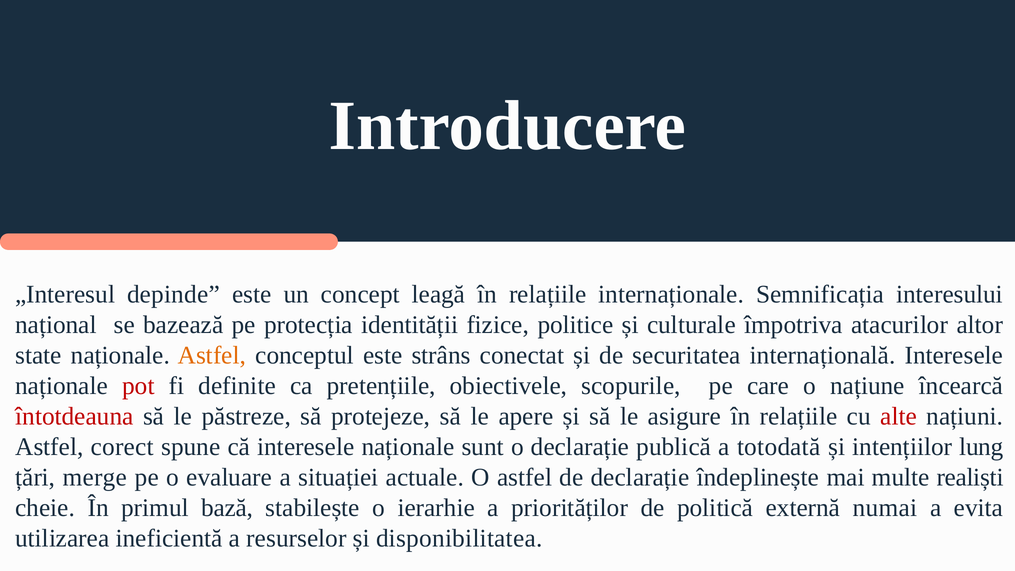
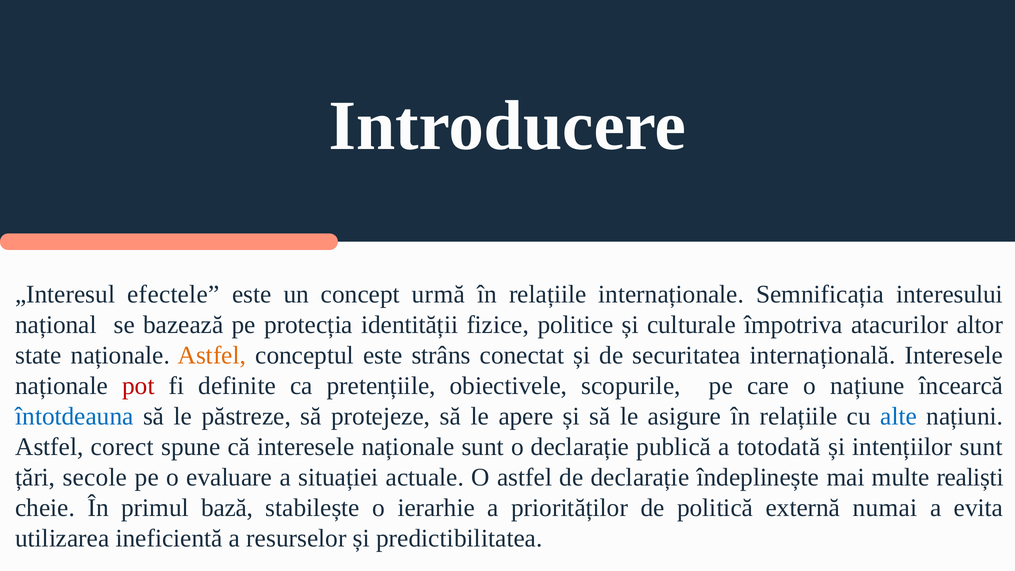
depinde: depinde -> efectele
leagă: leagă -> urmă
întotdeauna colour: red -> blue
alte colour: red -> blue
intențiilor lung: lung -> sunt
merge: merge -> secole
disponibilitatea: disponibilitatea -> predictibilitatea
